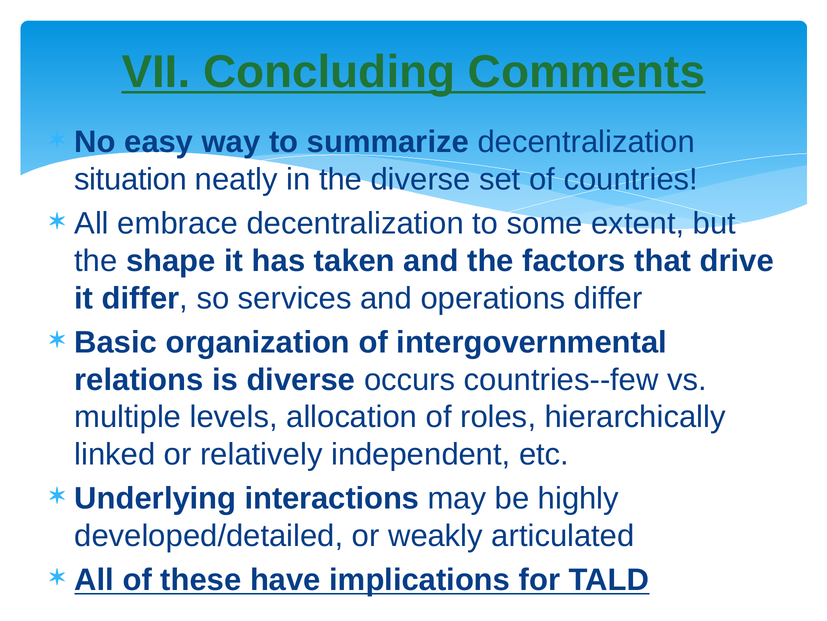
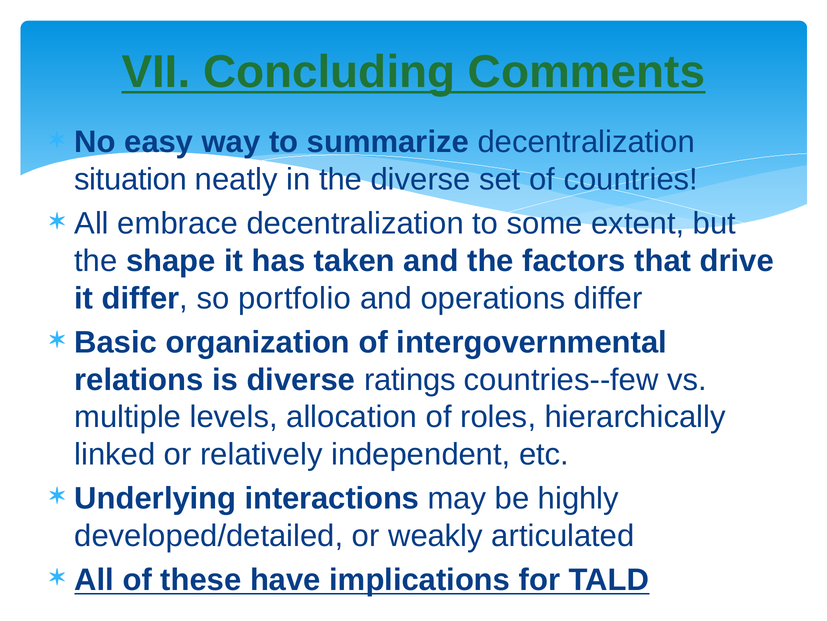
services: services -> portfolio
occurs: occurs -> ratings
